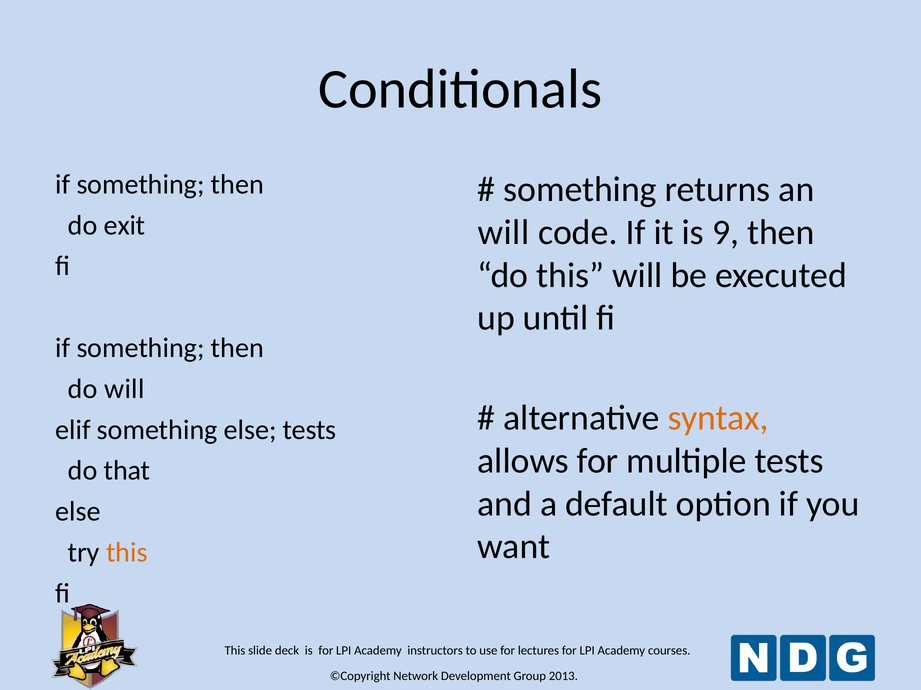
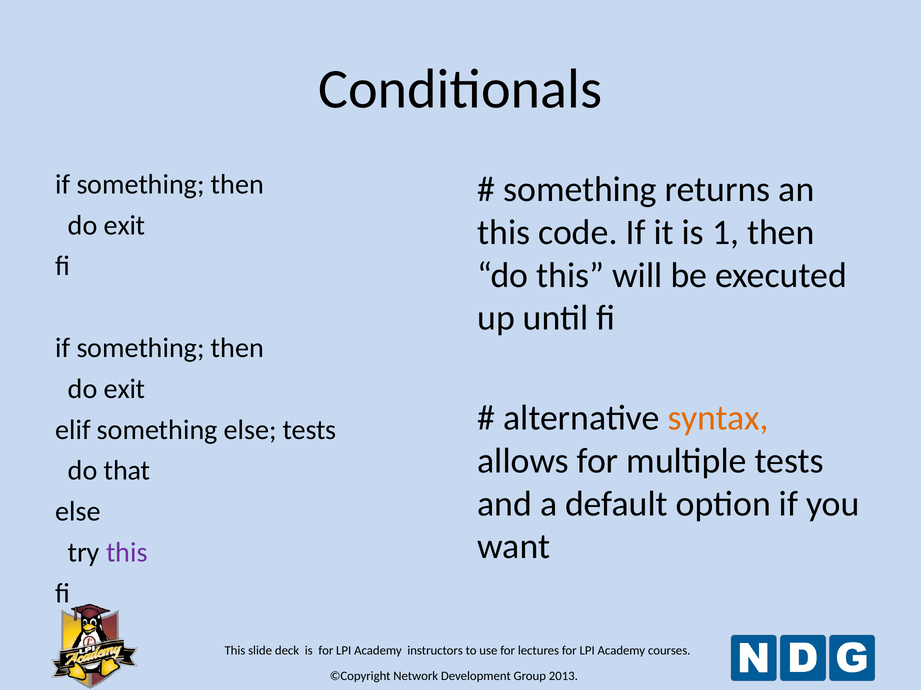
will at (504, 233): will -> this
9: 9 -> 1
will at (124, 389): will -> exit
this at (127, 553) colour: orange -> purple
